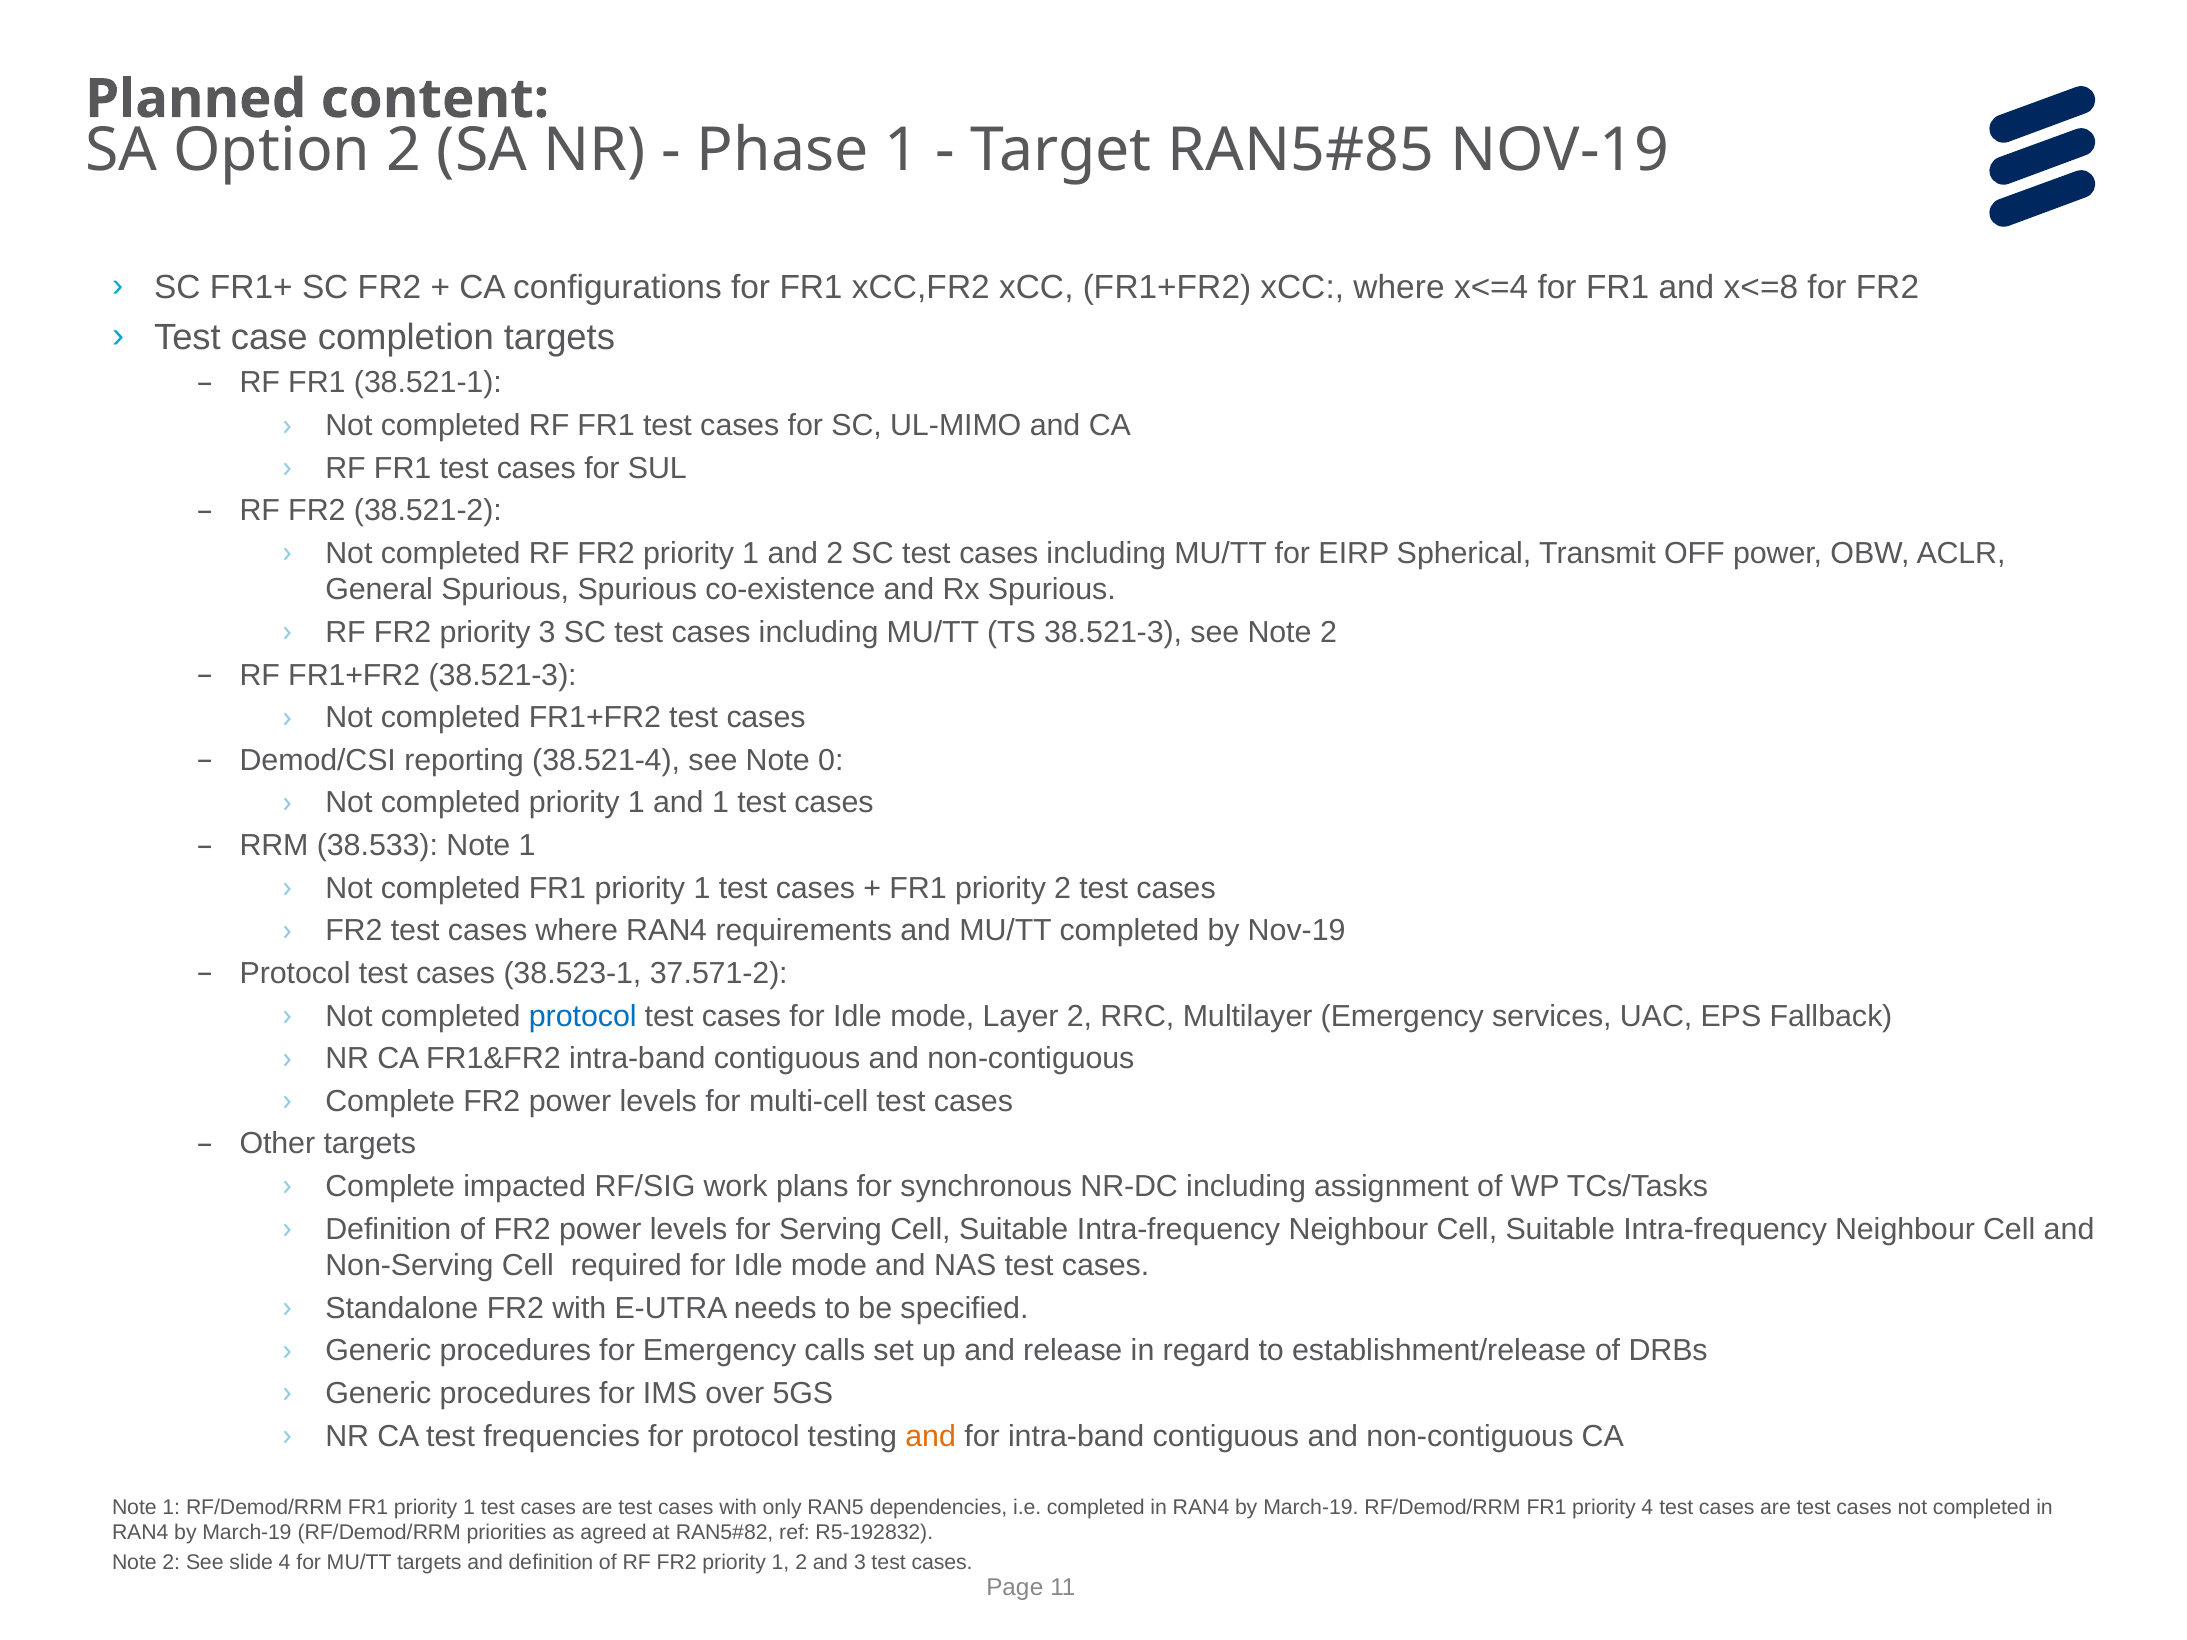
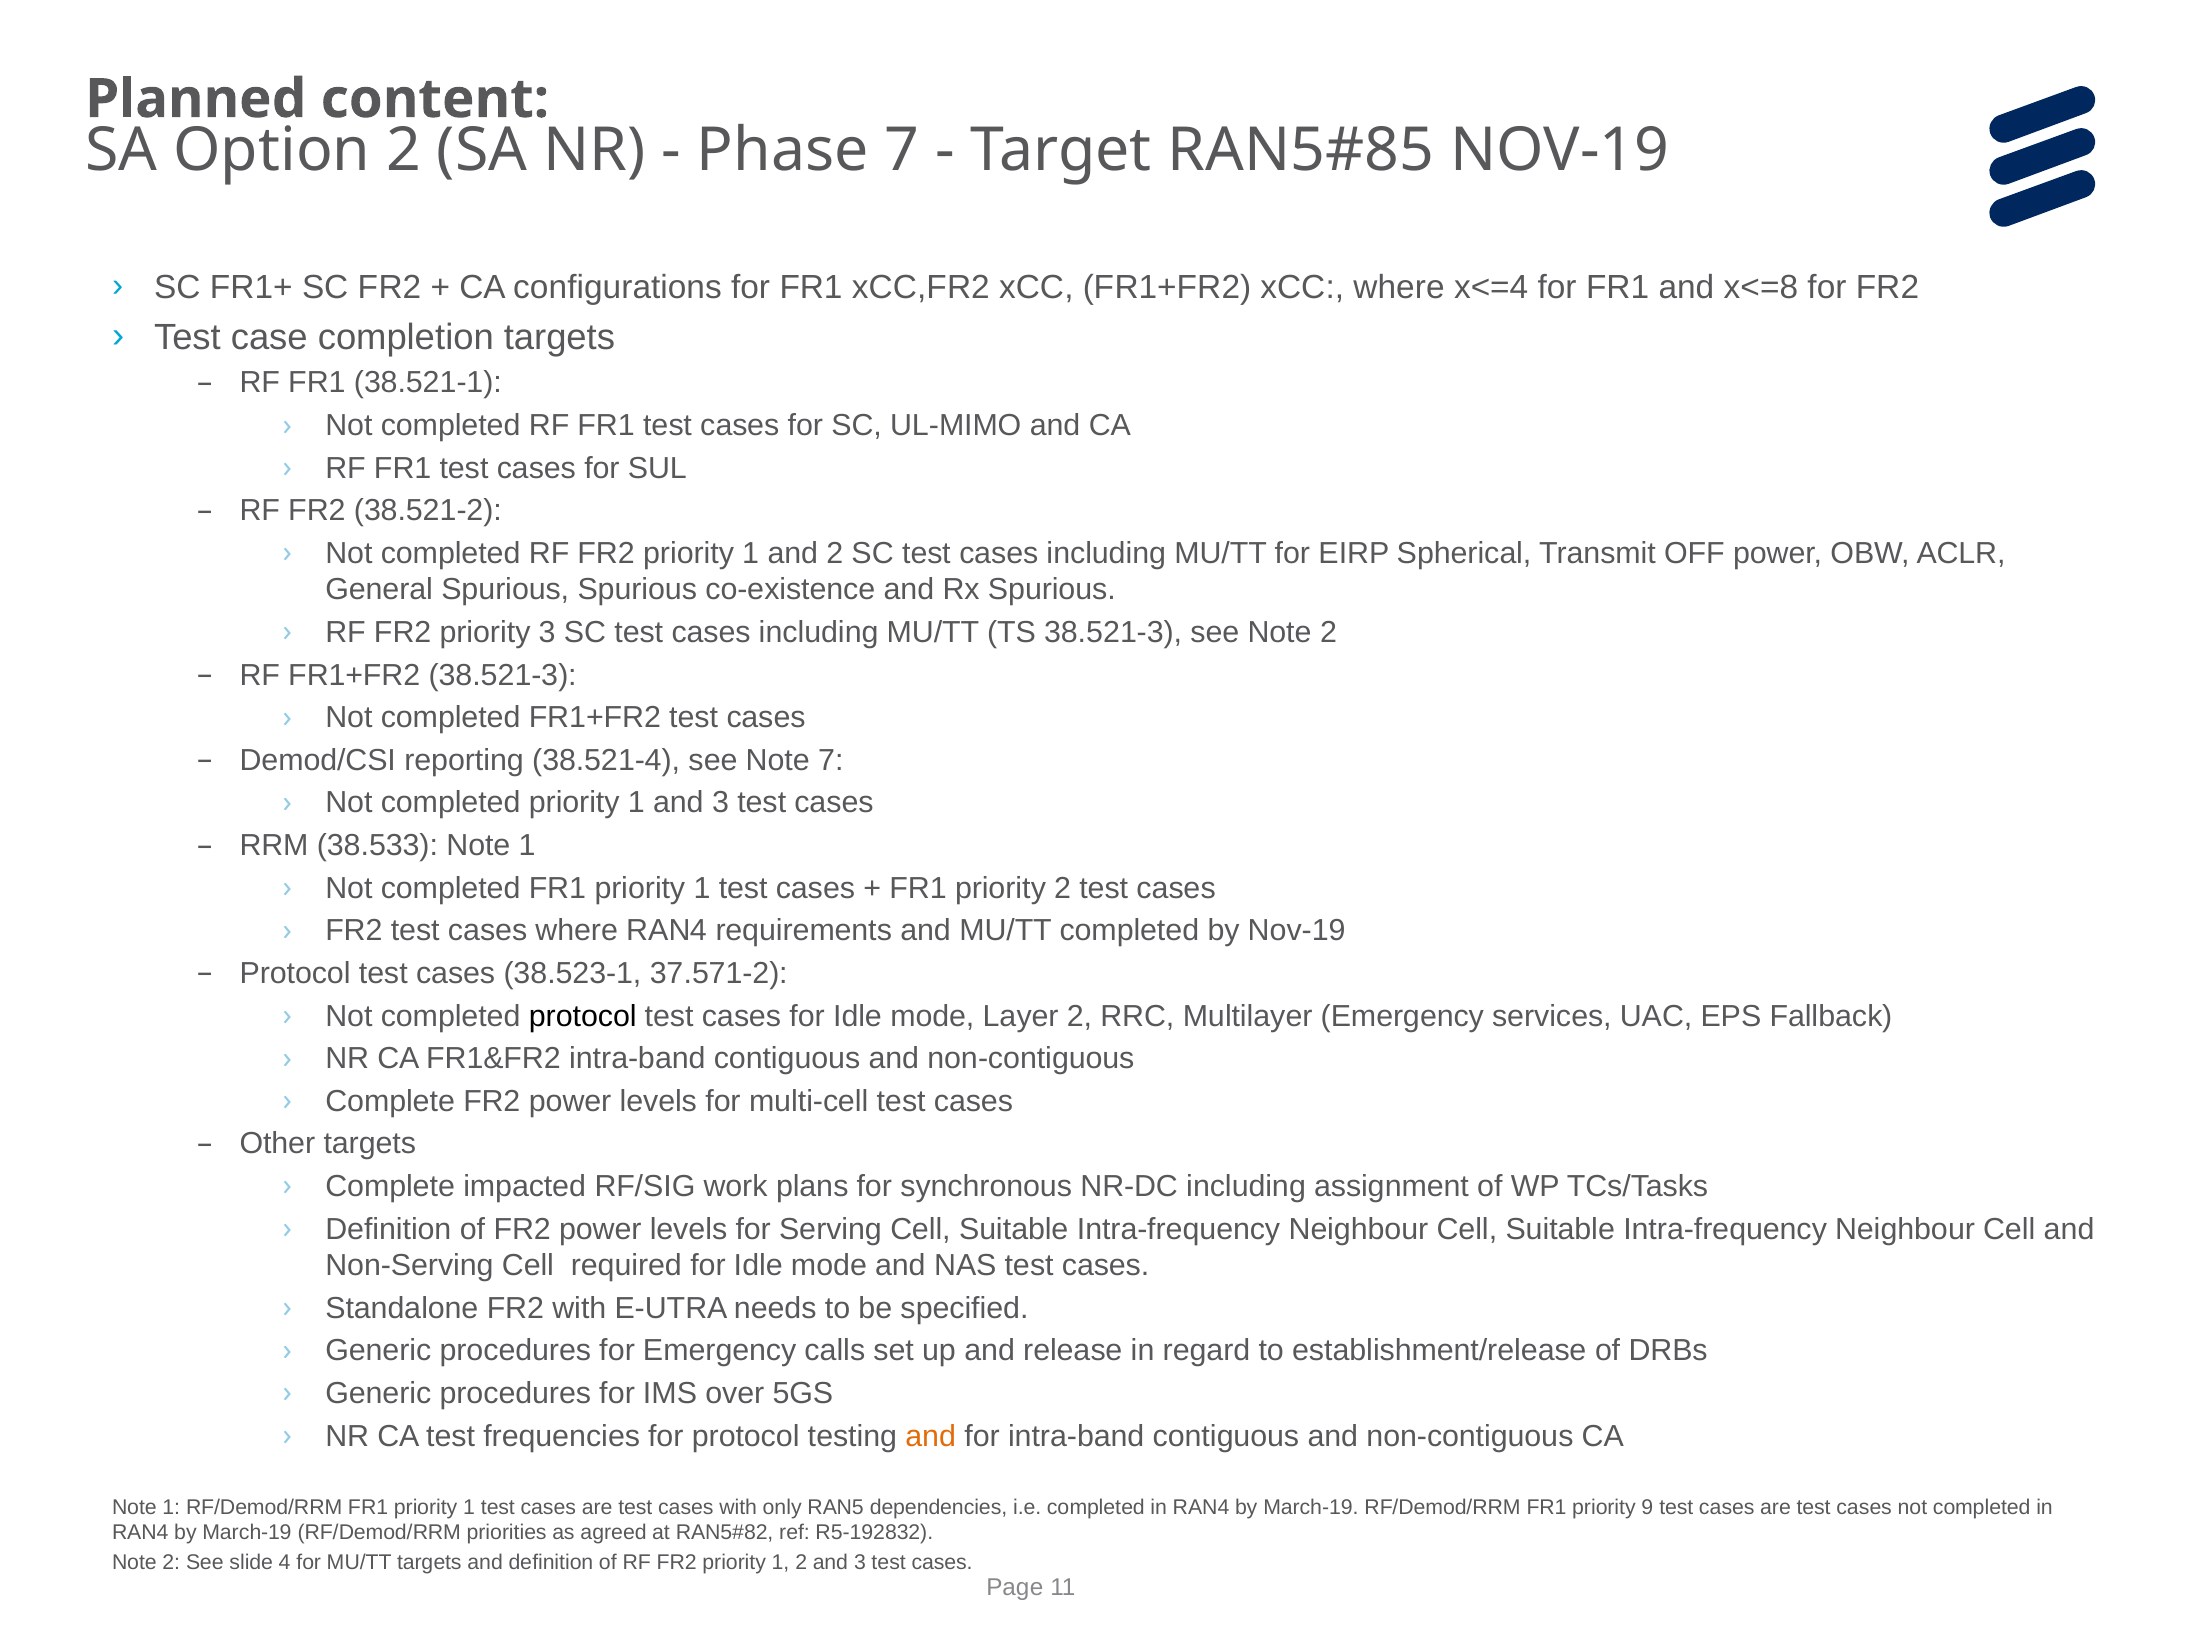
Phase 1: 1 -> 7
Note 0: 0 -> 7
1 and 1: 1 -> 3
protocol at (583, 1016) colour: blue -> black
priority 4: 4 -> 9
